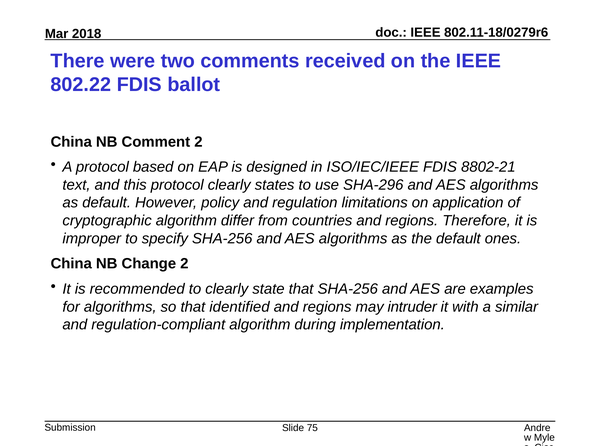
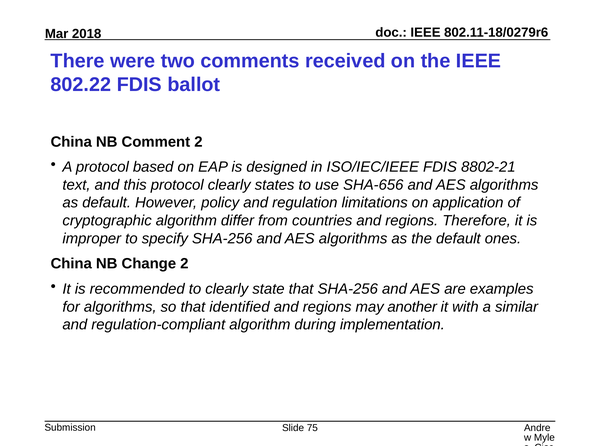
SHA-296: SHA-296 -> SHA-656
intruder: intruder -> another
